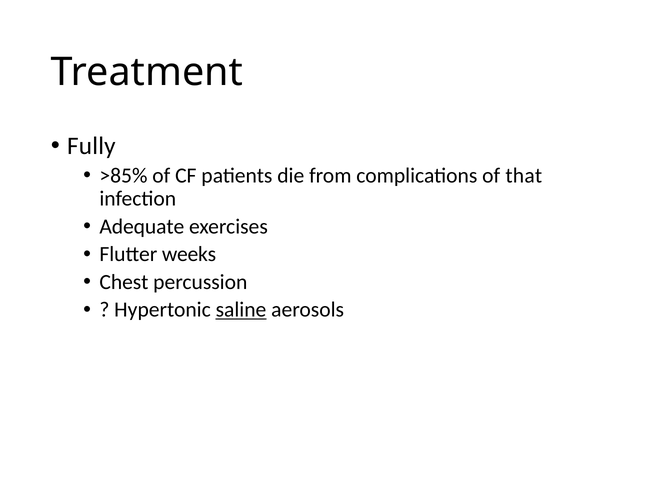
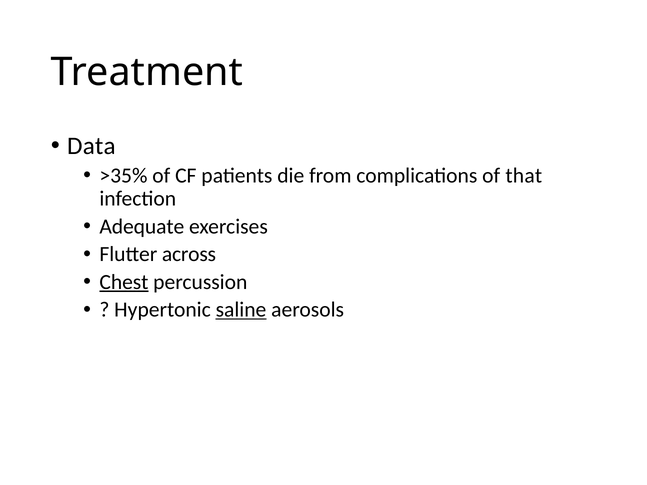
Fully: Fully -> Data
>85%: >85% -> >35%
weeks: weeks -> across
Chest underline: none -> present
